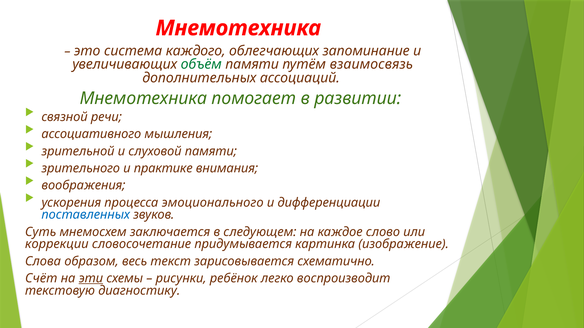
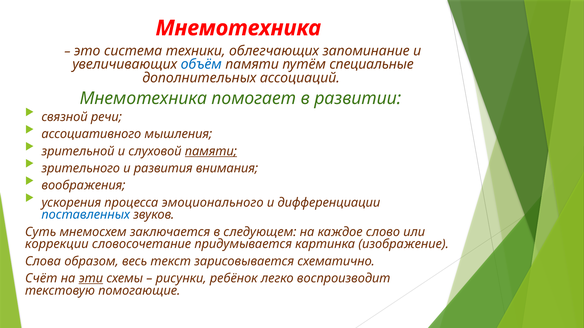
каждого: каждого -> техники
объём colour: green -> blue
взаимосвязь: взаимосвязь -> специальные
памяти at (211, 151) underline: none -> present
практике: практике -> развития
диагностику: диагностику -> помогающие
